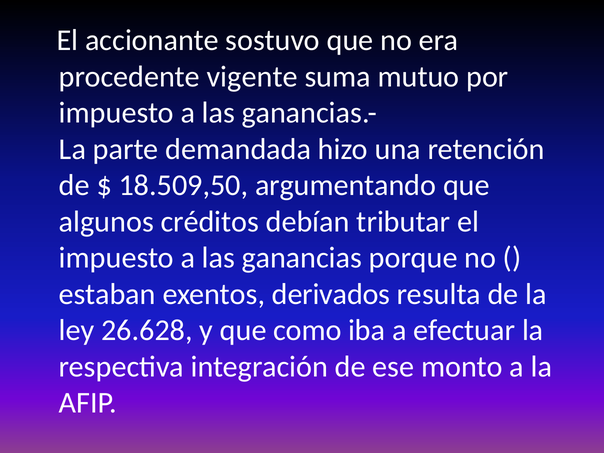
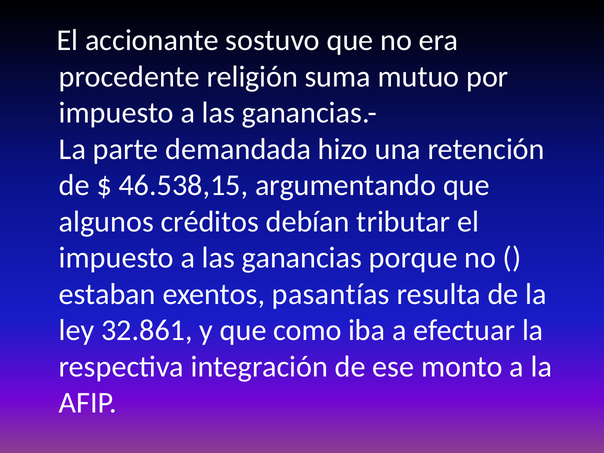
vigente: vigente -> religión
18.509,50: 18.509,50 -> 46.538,15
derivados: derivados -> pasantías
26.628: 26.628 -> 32.861
